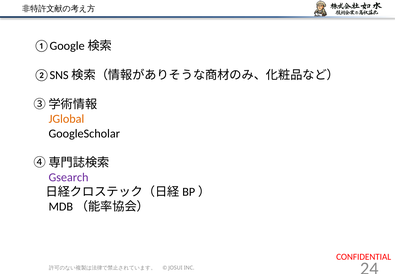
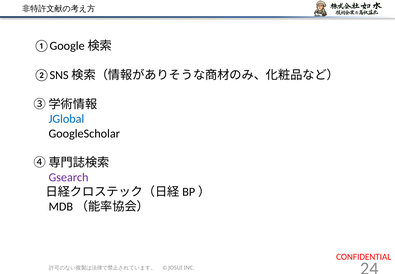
JGlobal colour: orange -> blue
